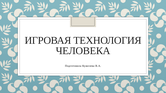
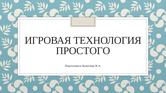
ЧЕЛОВЕКА: ЧЕЛОВЕКА -> ПРОСТОГО
